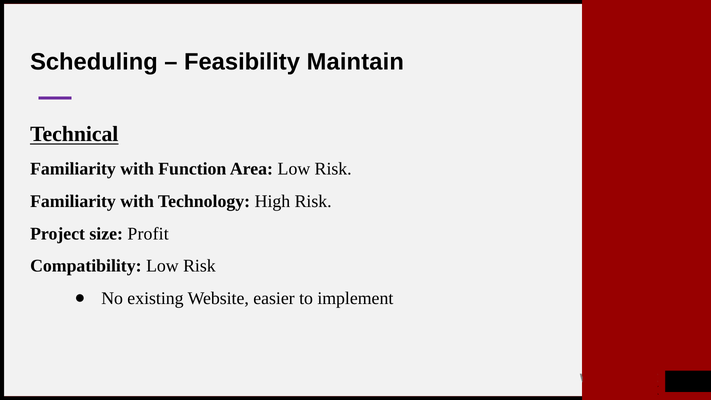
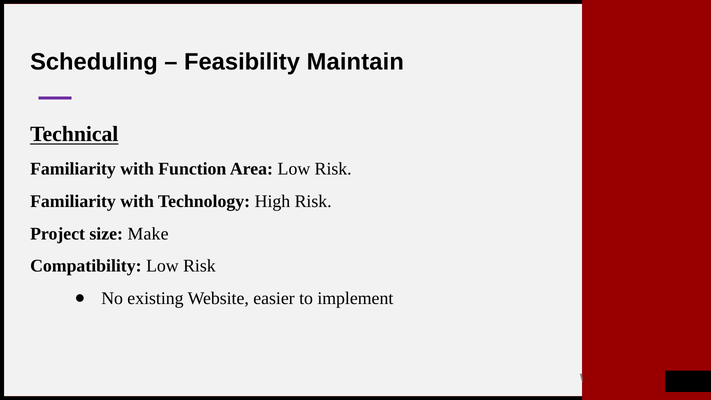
Profit: Profit -> Make
